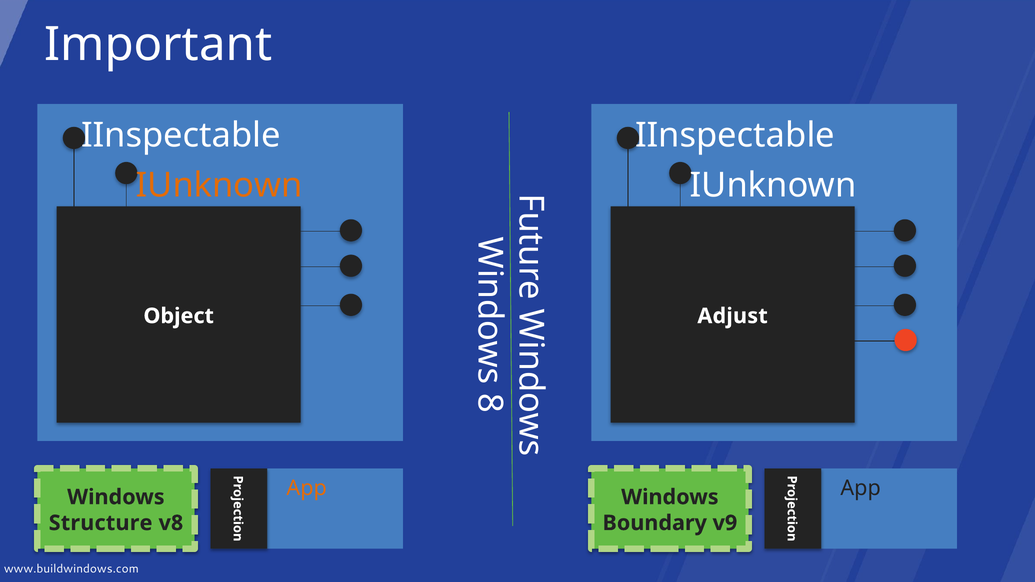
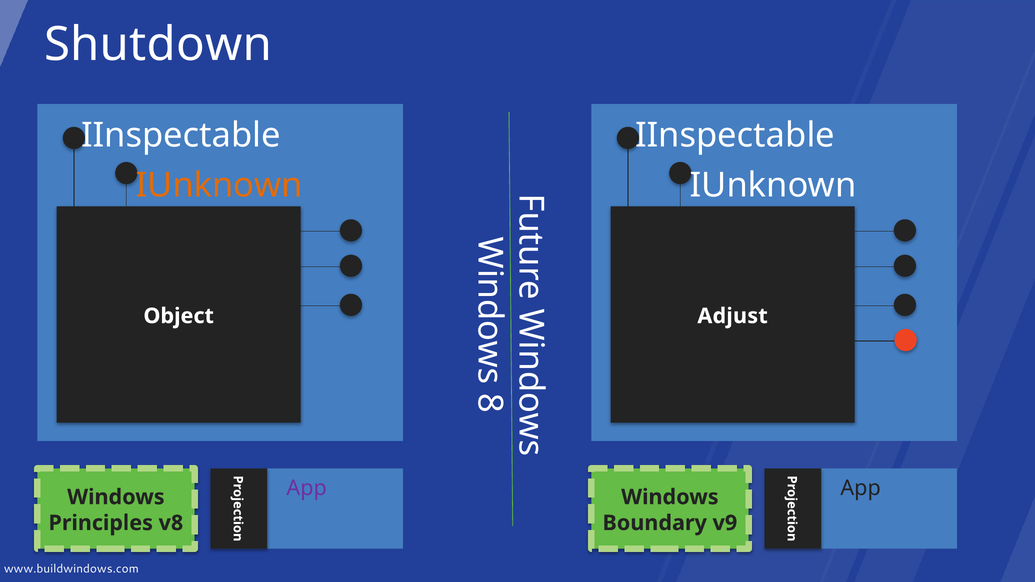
Important: Important -> Shutdown
App at (307, 488) colour: orange -> purple
Structure: Structure -> Principles
